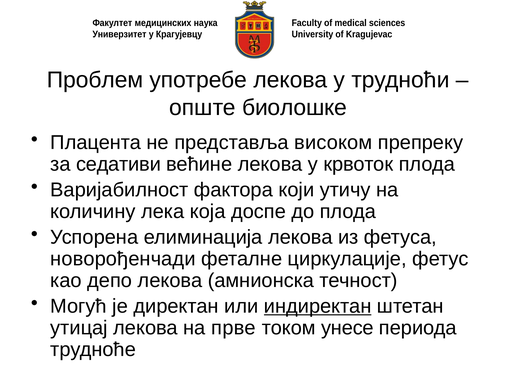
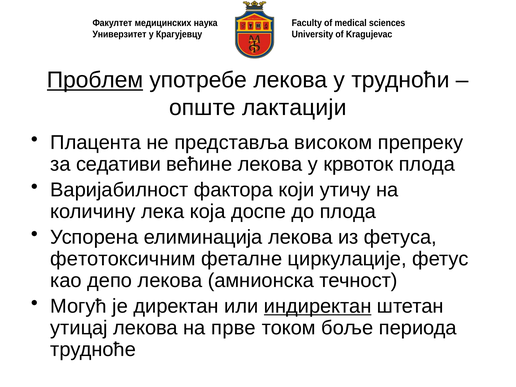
Проблем underline: none -> present
биолошке: биолошке -> лактацији
новорођенчади: новорођенчади -> фетотоксичним
унесе: унесе -> боље
